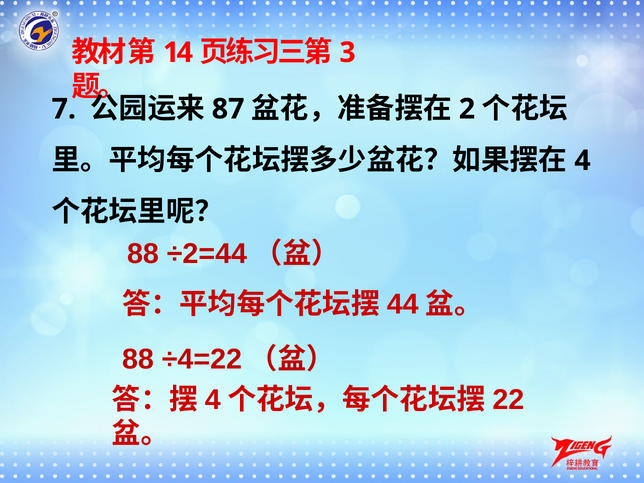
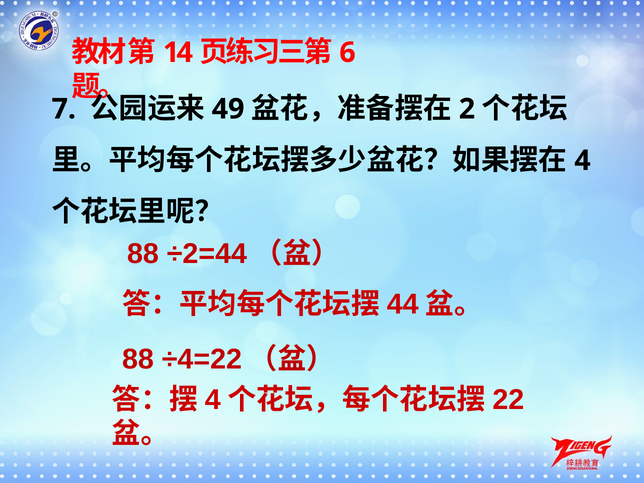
3: 3 -> 6
87: 87 -> 49
